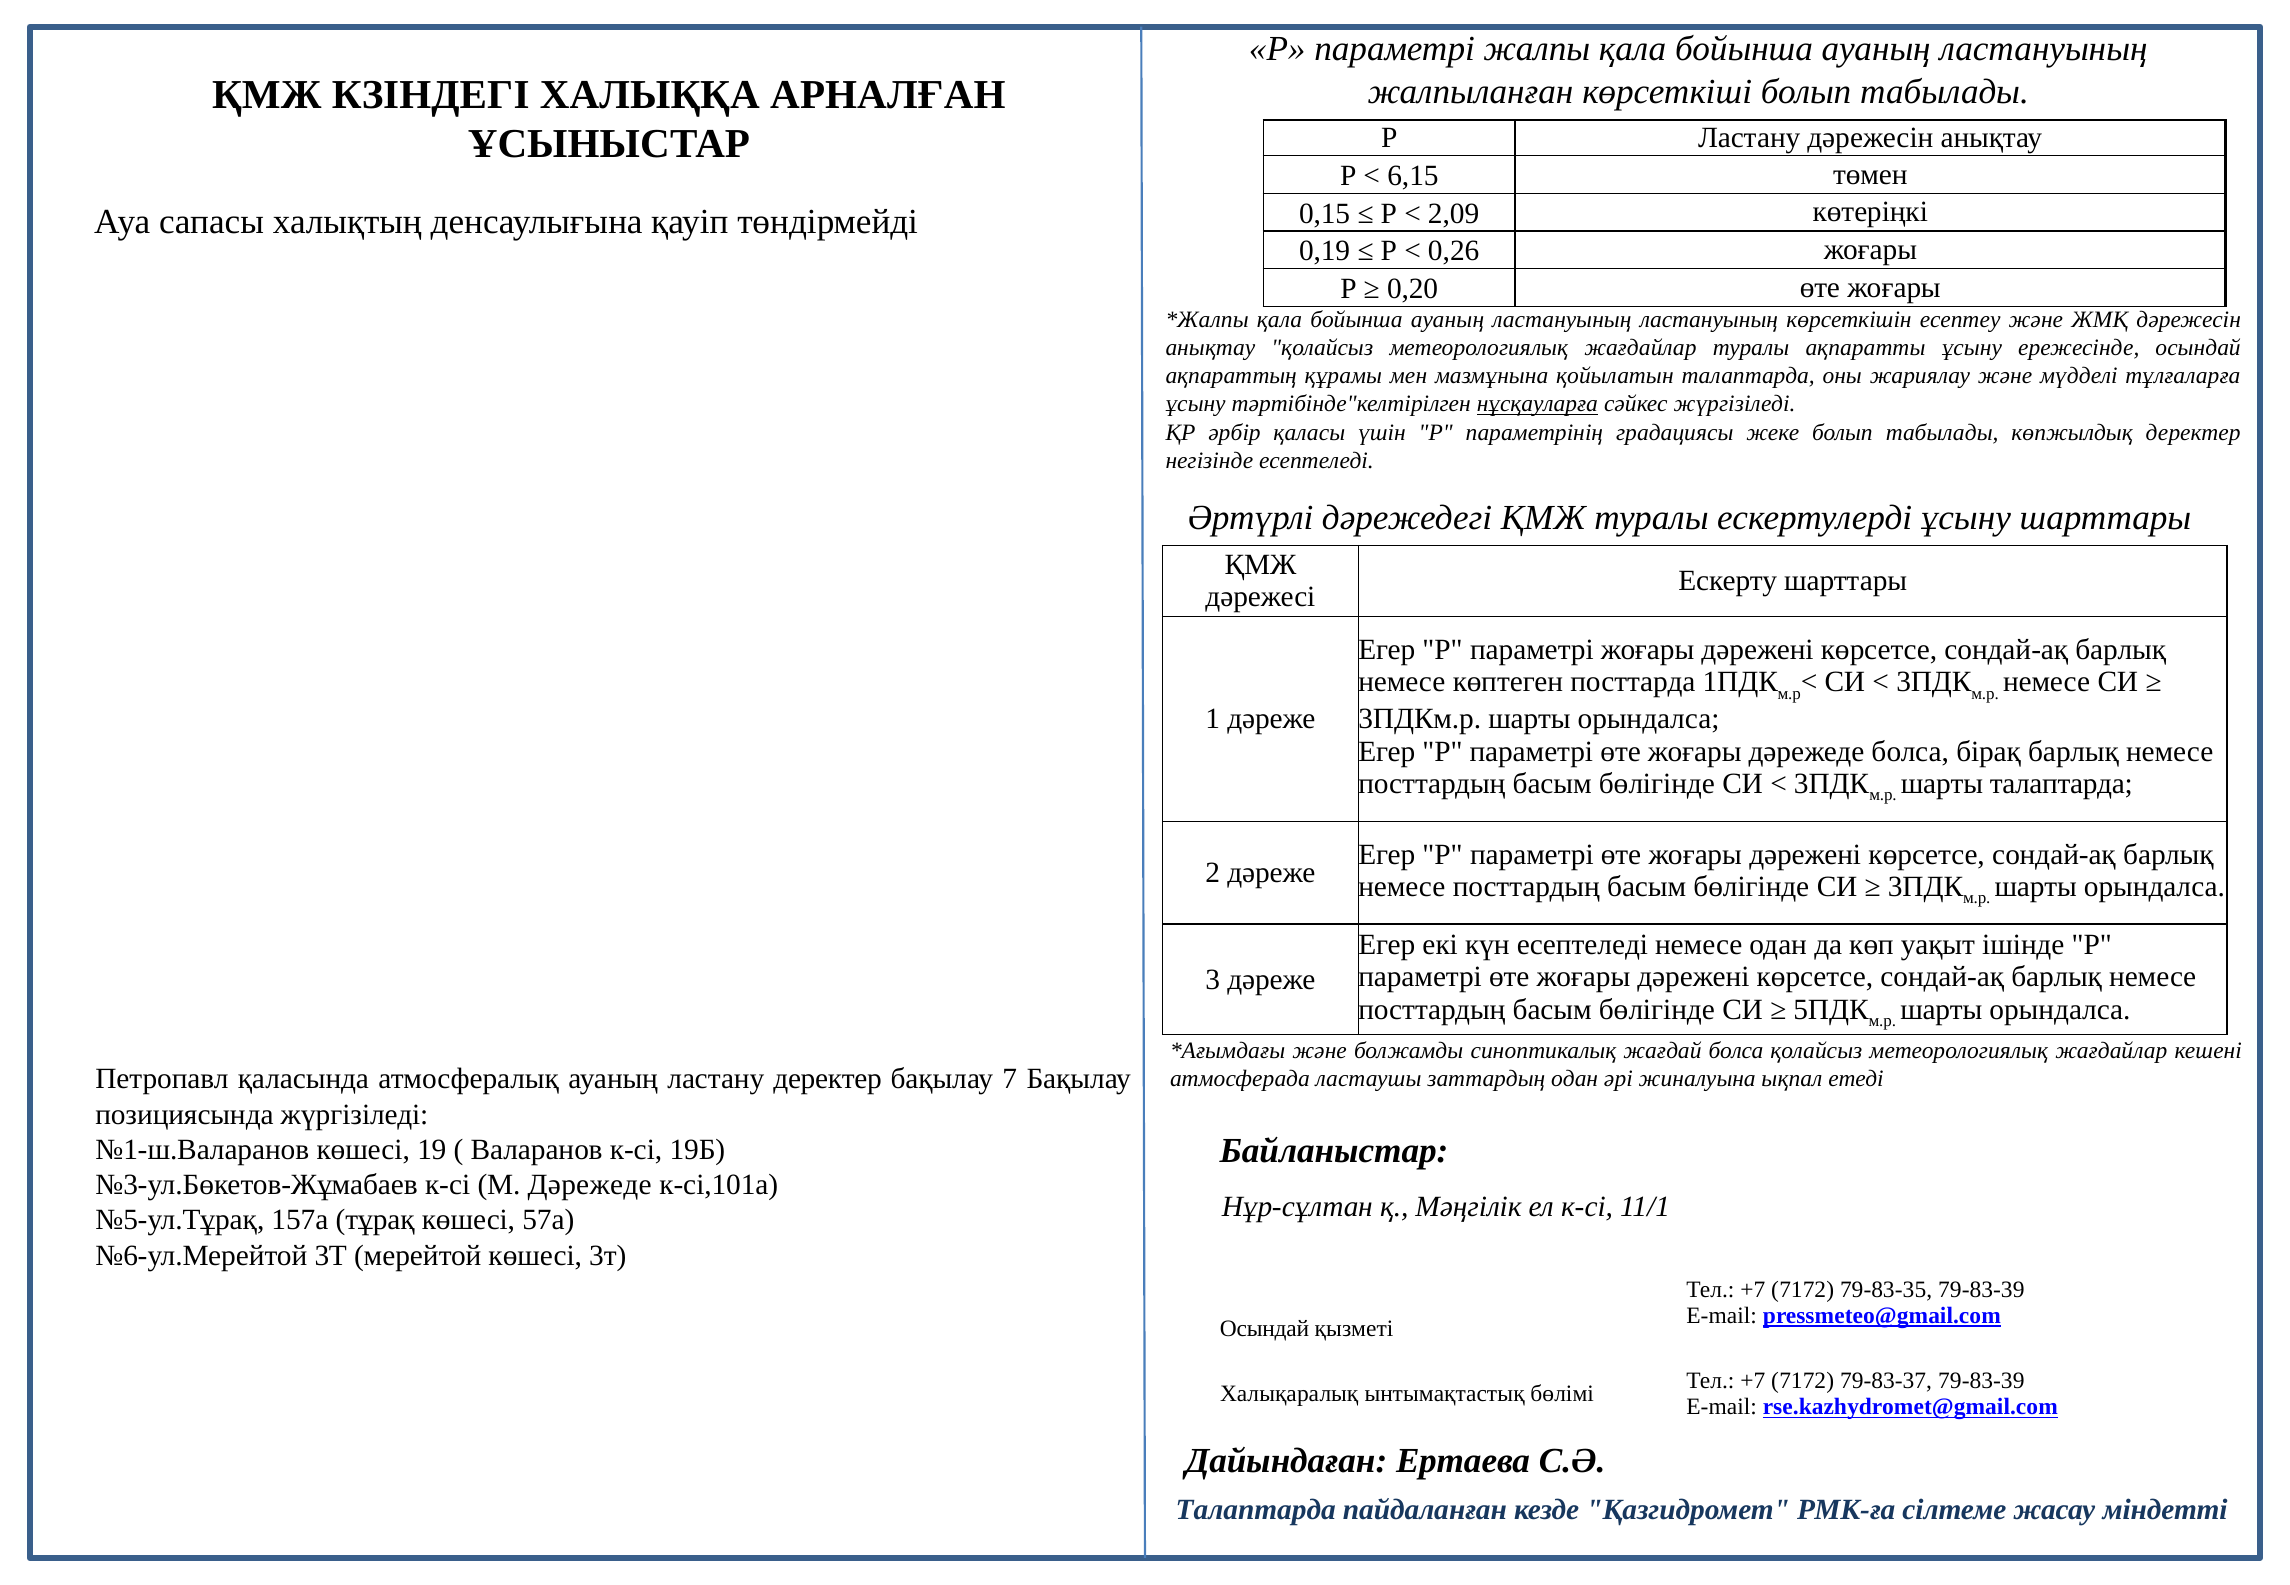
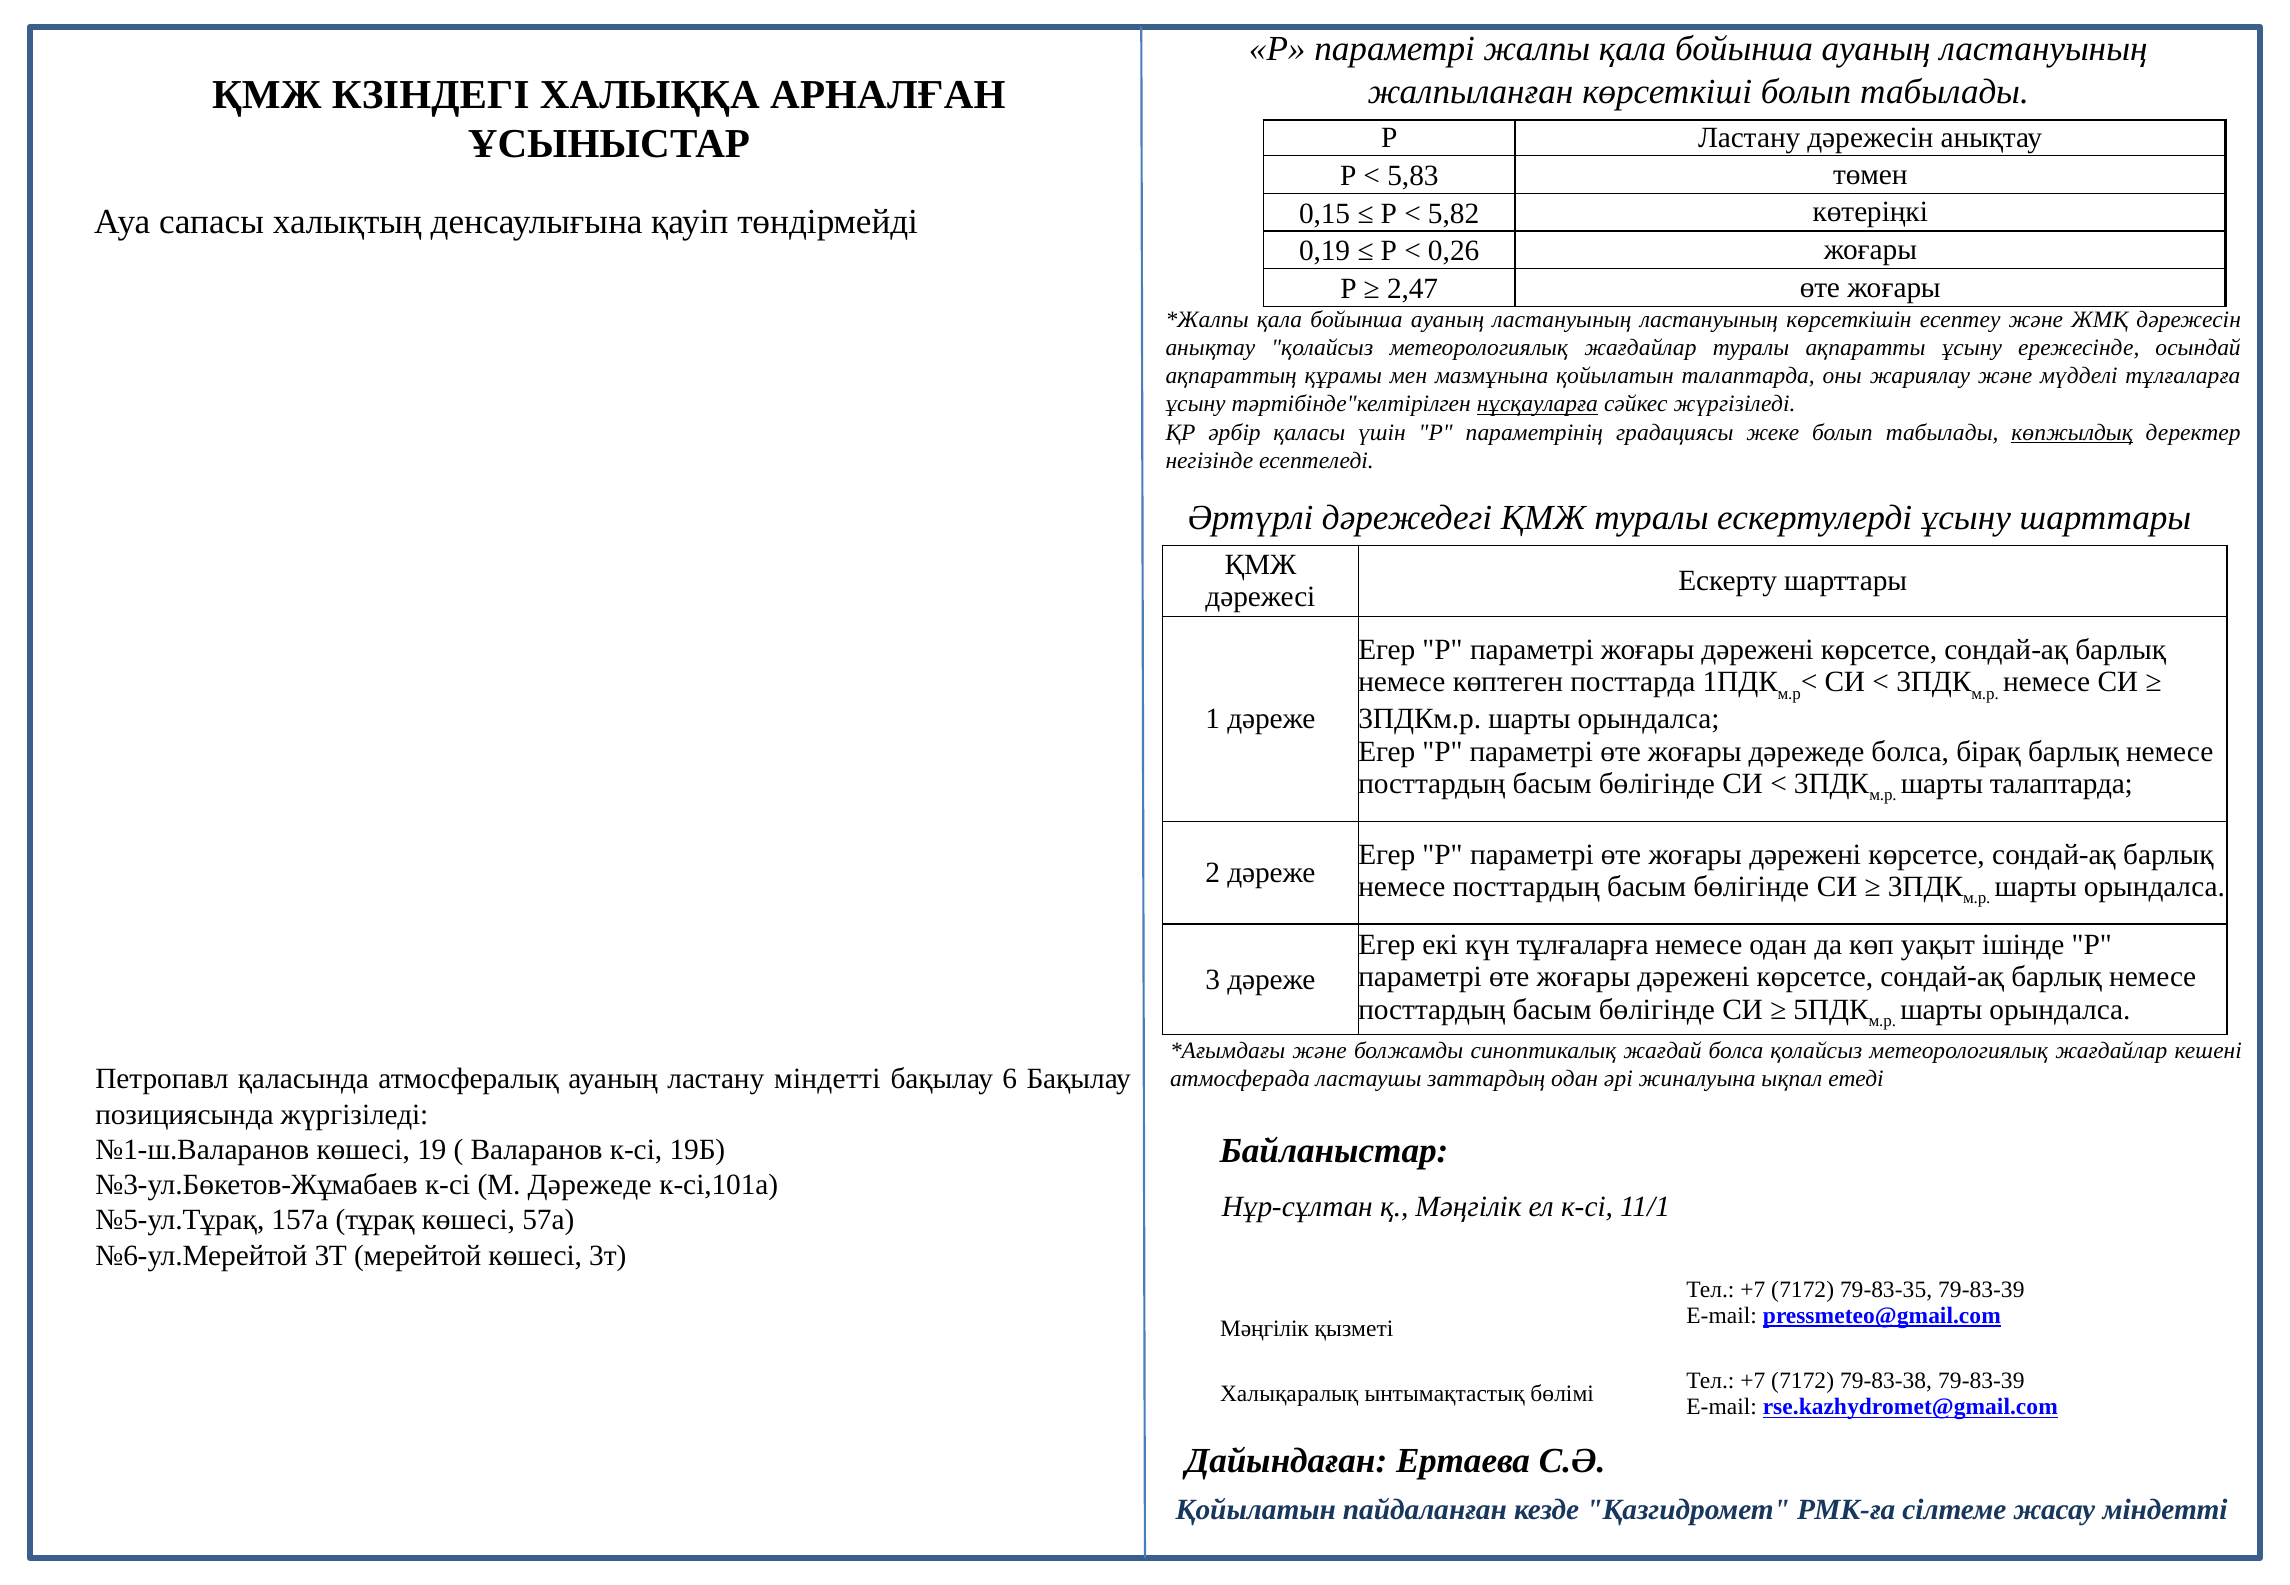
6,15: 6,15 -> 5,83
2,09: 2,09 -> 5,82
0,20: 0,20 -> 2,47
көпжылдық underline: none -> present
күн есептеледі: есептеледі -> тұлғаларға
ластану деректер: деректер -> міндетті
7: 7 -> 6
Осындай at (1265, 1329): Осындай -> Мәңгілік
79-83-37: 79-83-37 -> 79-83-38
Талаптарда at (1256, 1510): Талаптарда -> Қойылатын
